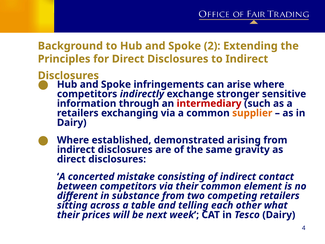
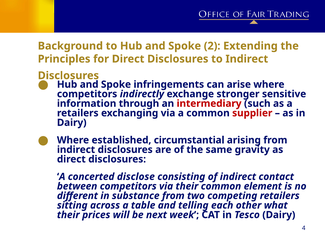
supplier colour: orange -> red
demonstrated: demonstrated -> circumstantial
mistake: mistake -> disclose
